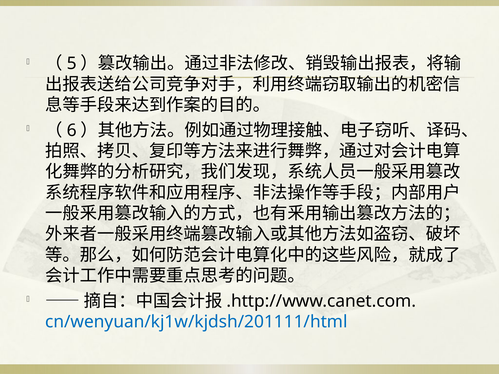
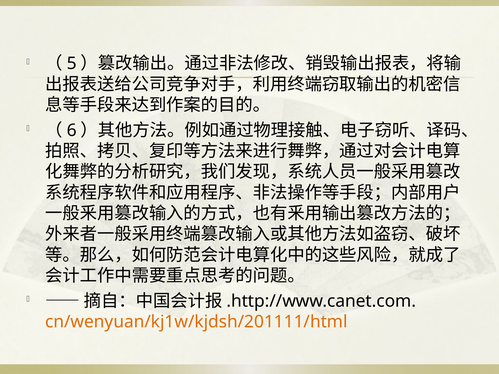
cn/wenyuan/kj1w/kjdsh/201111/html colour: blue -> orange
